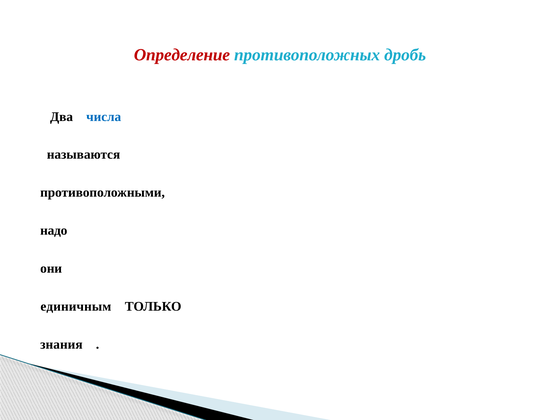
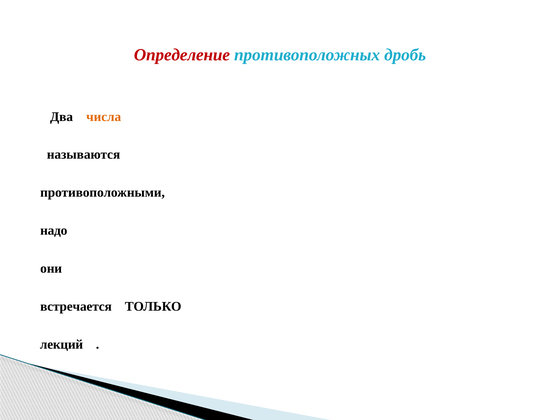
числа colour: blue -> orange
единичным: единичным -> встречается
знания: знания -> лекций
